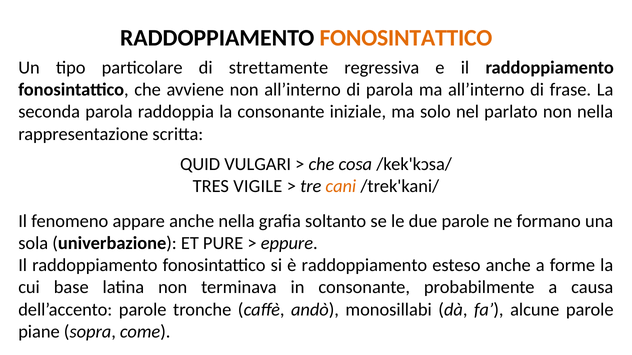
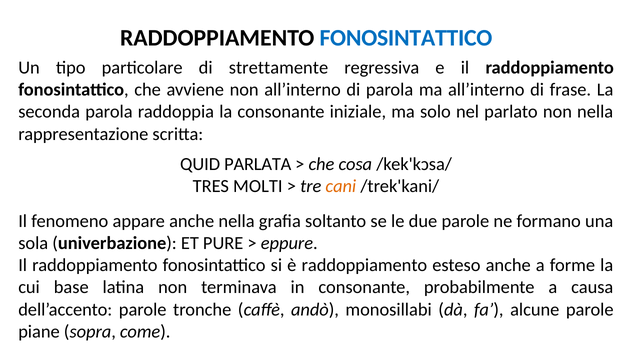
FONOSINTATTICO at (406, 38) colour: orange -> blue
VULGARI: VULGARI -> PARLATA
VIGILE: VIGILE -> MOLTI
